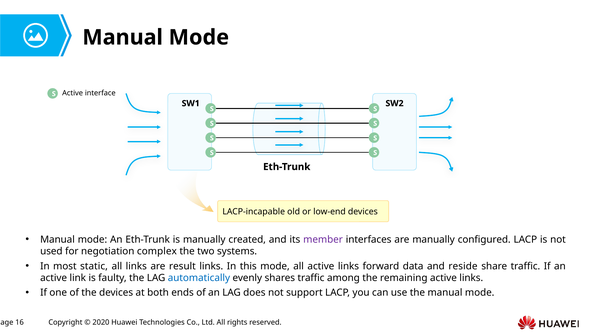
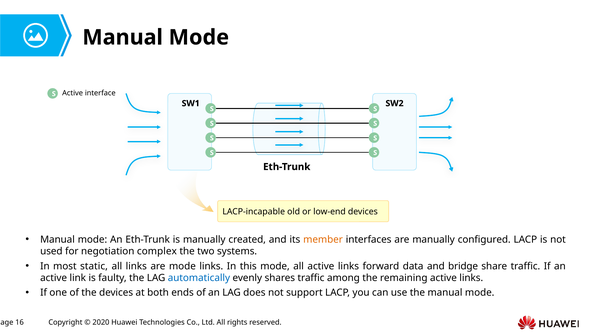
member colour: purple -> orange
are result: result -> mode
reside: reside -> bridge
